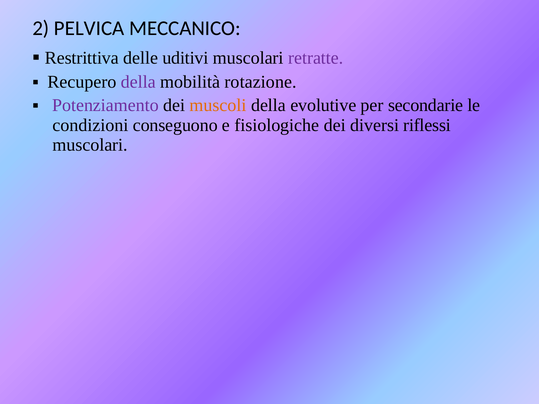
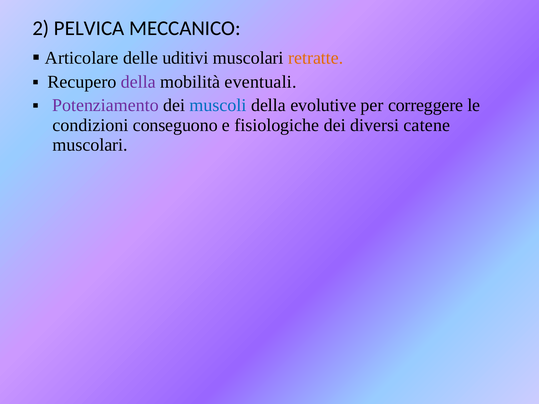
Restrittiva: Restrittiva -> Articolare
retratte colour: purple -> orange
rotazione: rotazione -> eventuali
muscoli colour: orange -> blue
secondarie: secondarie -> correggere
riflessi: riflessi -> catene
